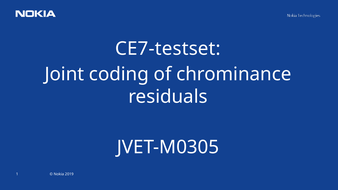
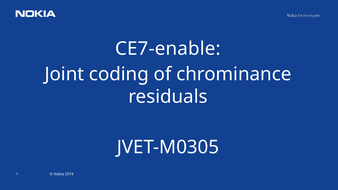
CE7-testset: CE7-testset -> CE7-enable
